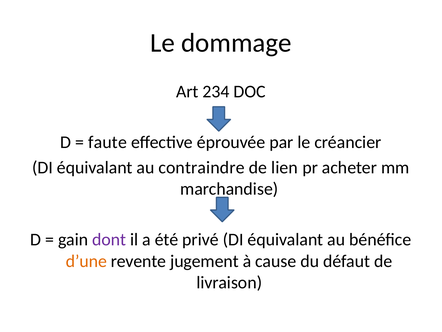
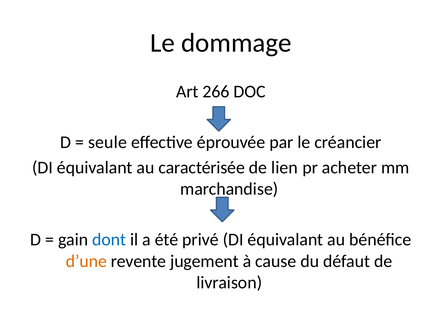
234: 234 -> 266
faute: faute -> seule
contraindre: contraindre -> caractérisée
dont colour: purple -> blue
